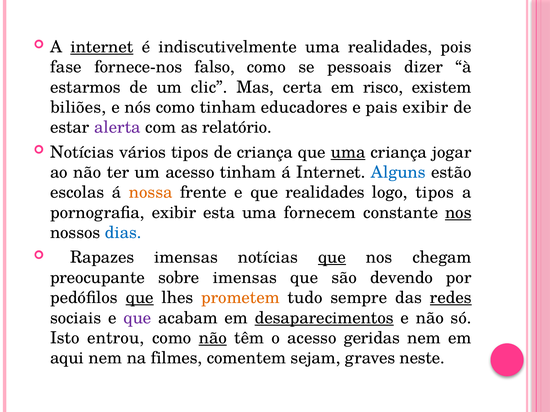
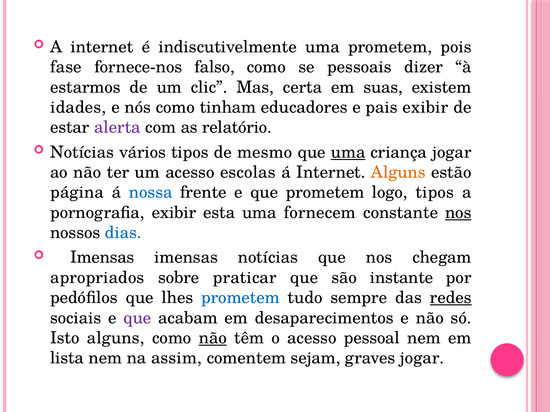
internet at (102, 47) underline: present -> none
uma realidades: realidades -> prometem
risco: risco -> suas
biliões: biliões -> idades
de criança: criança -> mesmo
acesso tinham: tinham -> escolas
Alguns at (398, 173) colour: blue -> orange
escolas: escolas -> página
nossa colour: orange -> blue
que realidades: realidades -> prometem
Rapazes at (102, 258): Rapazes -> Imensas
que at (332, 258) underline: present -> none
preocupante: preocupante -> apropriados
sobre imensas: imensas -> praticar
devendo: devendo -> instante
que at (140, 298) underline: present -> none
prometem at (240, 298) colour: orange -> blue
desaparecimentos underline: present -> none
Isto entrou: entrou -> alguns
geridas: geridas -> pessoal
aqui: aqui -> lista
filmes: filmes -> assim
graves neste: neste -> jogar
